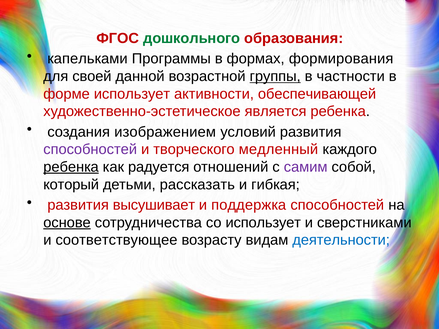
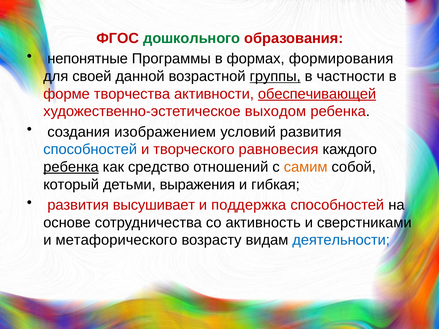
капельками: капельками -> непонятные
форме использует: использует -> творчества
обеспечивающей underline: none -> present
является: является -> выходом
способностей at (90, 150) colour: purple -> blue
медленный: медленный -> равновесия
радуется: радуется -> средство
самим colour: purple -> orange
рассказать: рассказать -> выражения
основе underline: present -> none
со использует: использует -> активность
соответствующее: соответствующее -> метафорического
